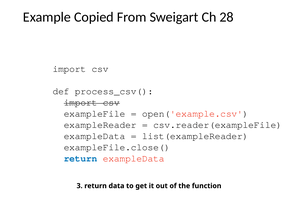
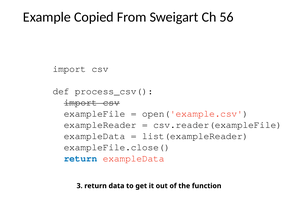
28: 28 -> 56
